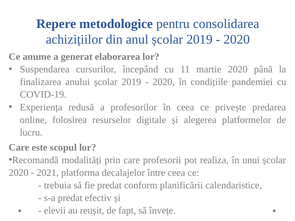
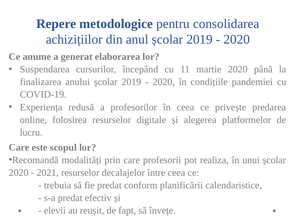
2021 platforma: platforma -> resurselor
